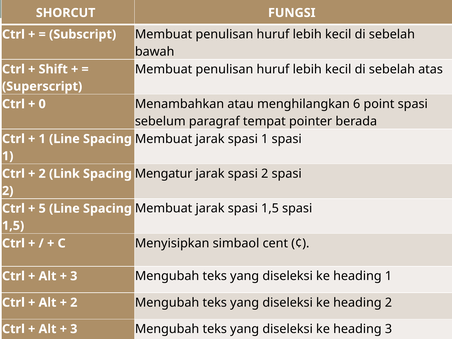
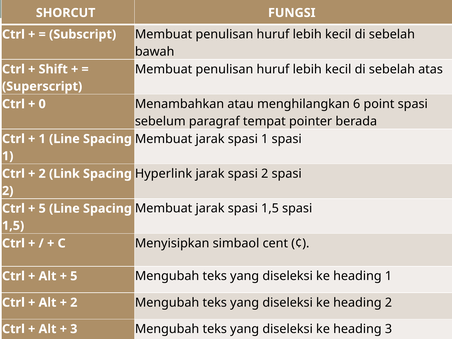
Mengatur: Mengatur -> Hyperlink
3 at (74, 276): 3 -> 5
